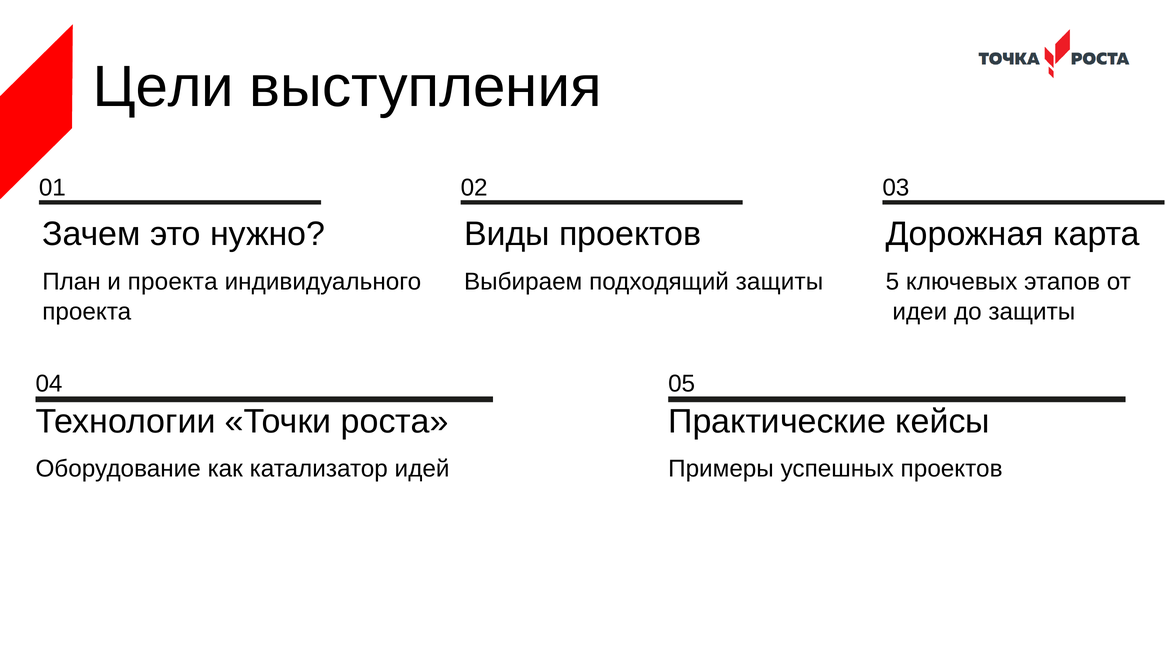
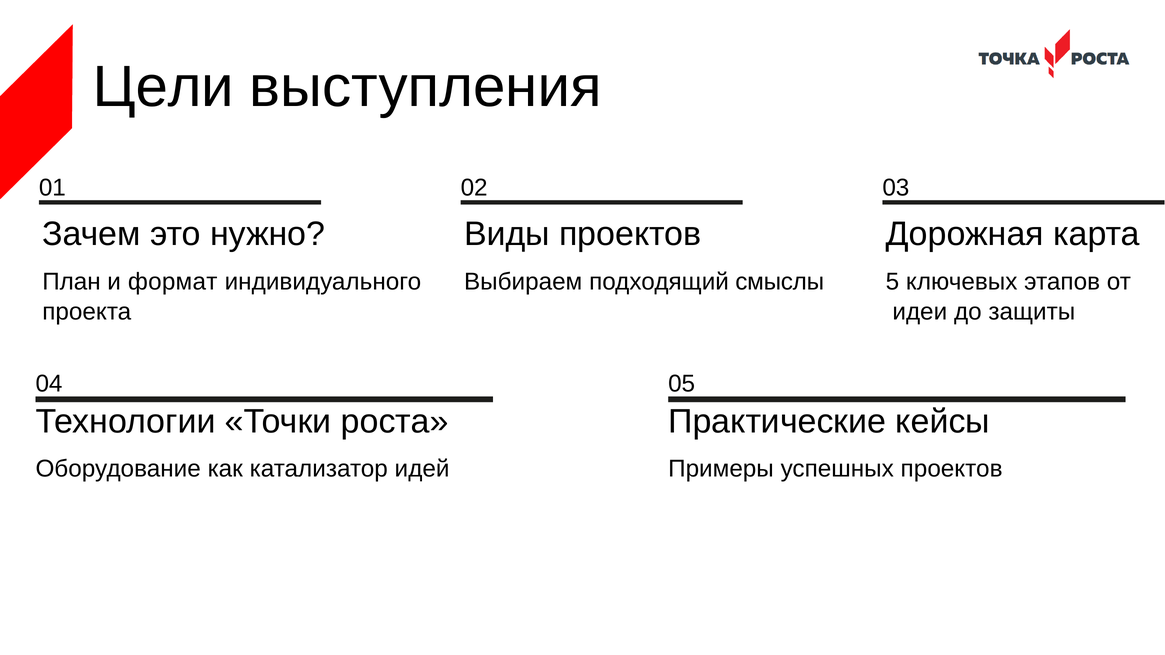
и проекта: проекта -> формат
подходящий защиты: защиты -> смыслы
